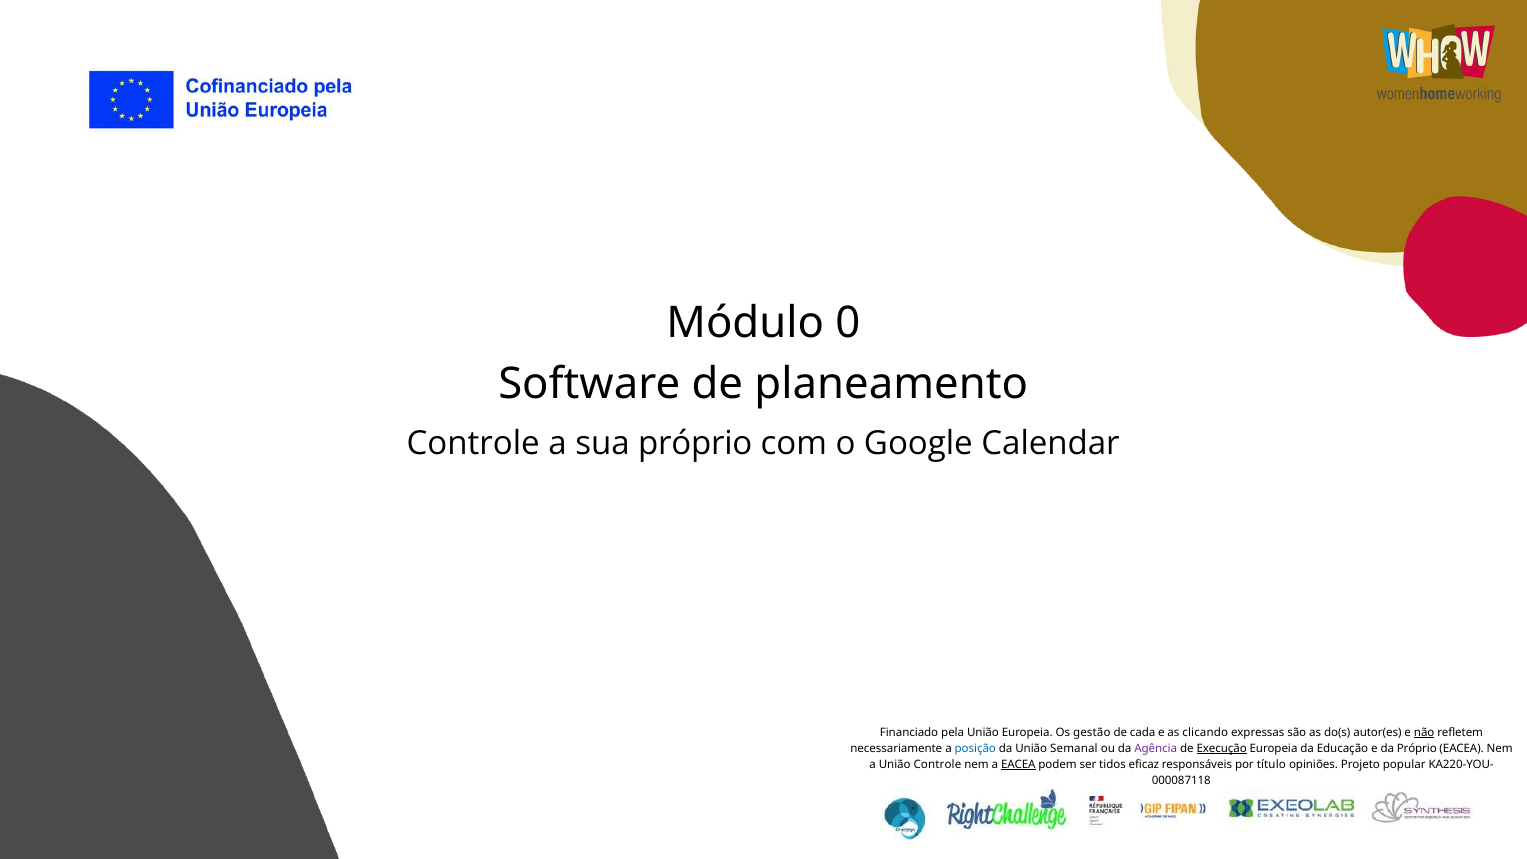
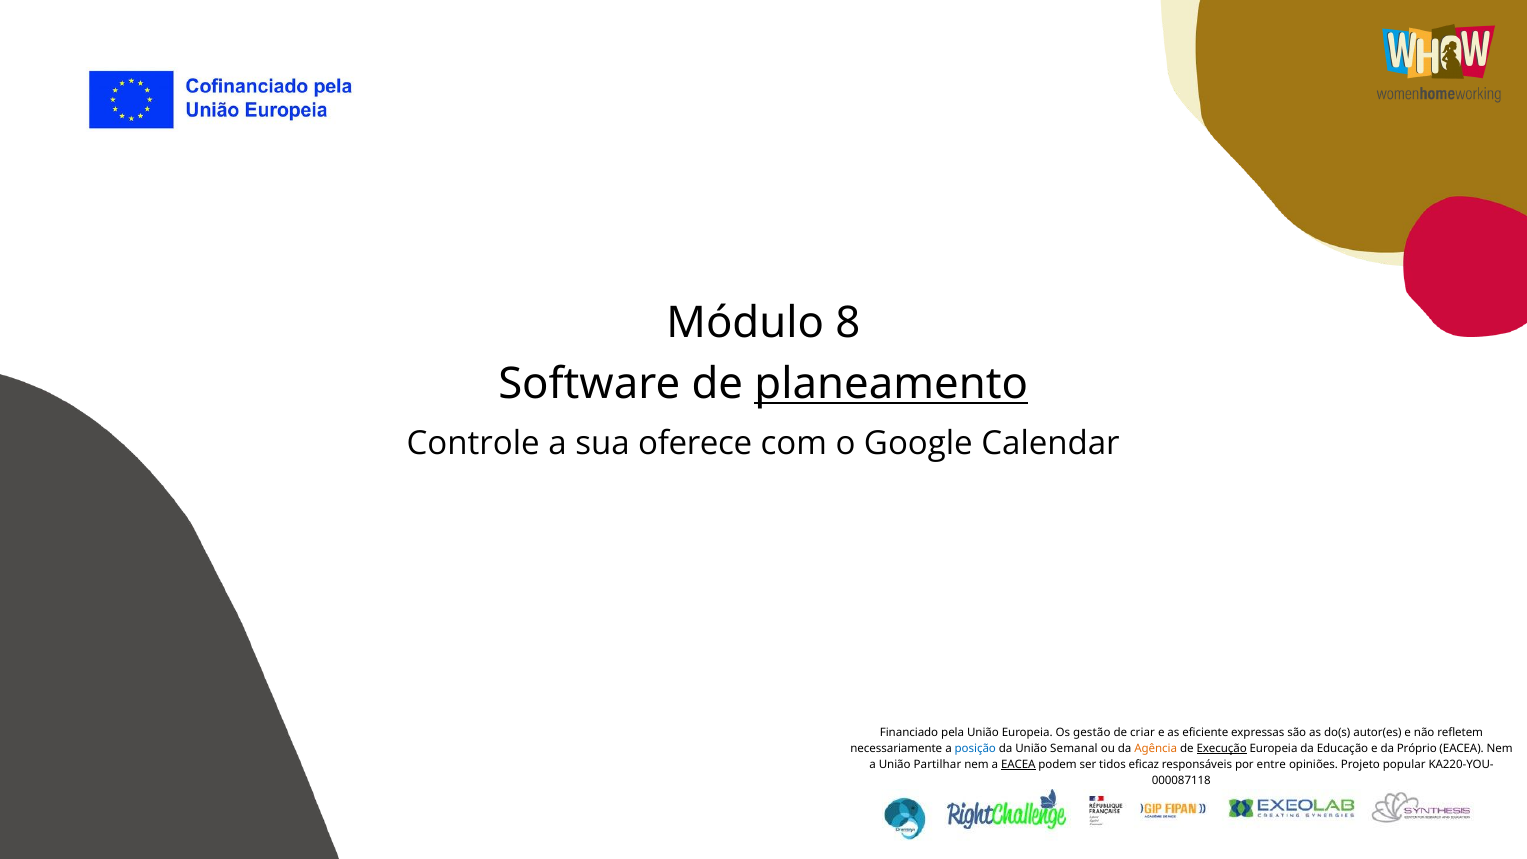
0: 0 -> 8
planeamento underline: none -> present
sua próprio: próprio -> oferece
cada: cada -> criar
clicando: clicando -> eficiente
não underline: present -> none
Agência colour: purple -> orange
União Controle: Controle -> Partilhar
título: título -> entre
